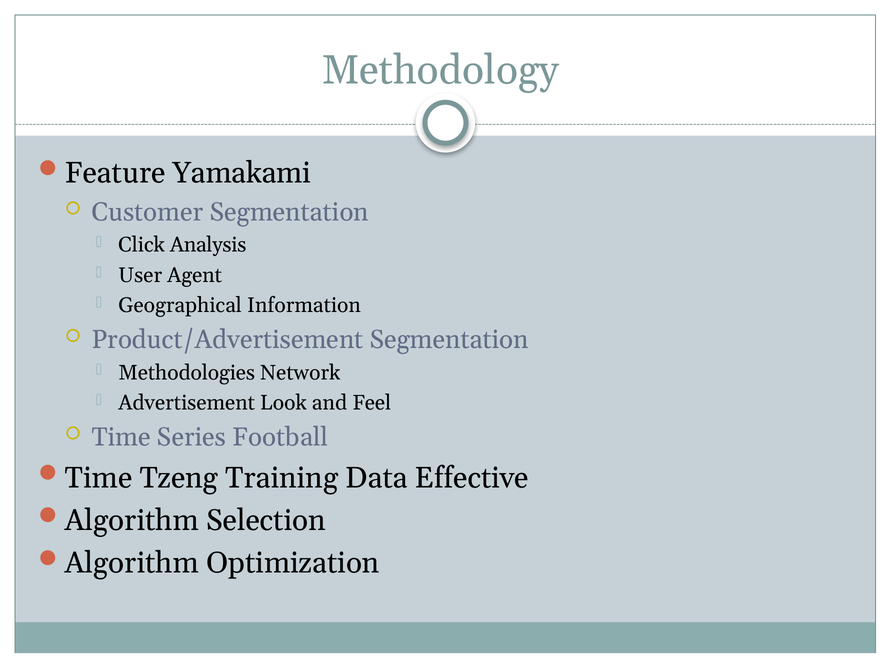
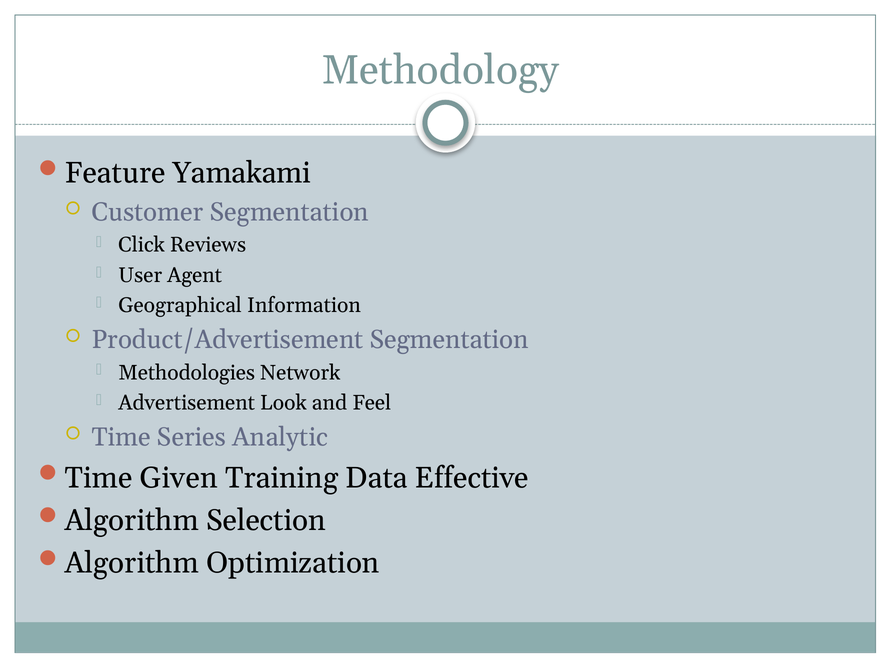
Analysis: Analysis -> Reviews
Football: Football -> Analytic
Tzeng: Tzeng -> Given
